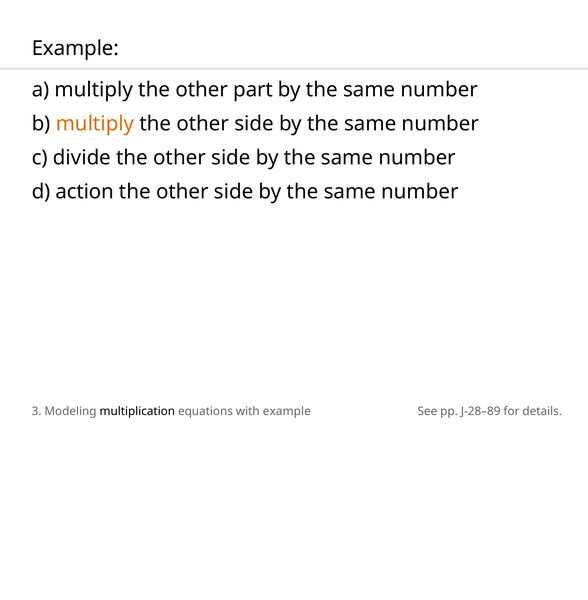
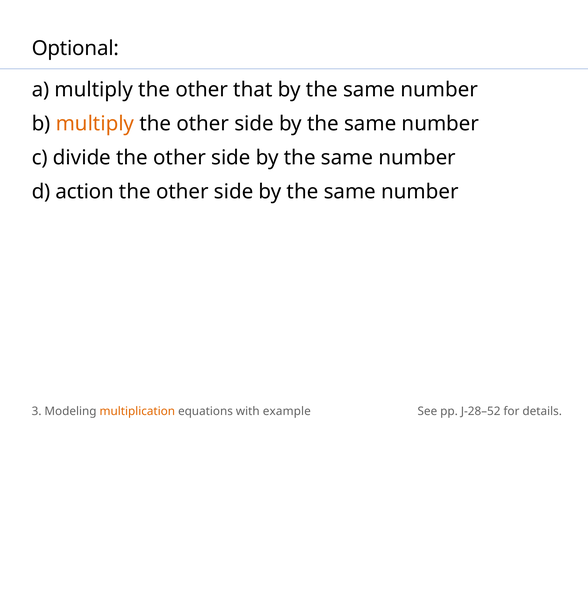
Example at (75, 49): Example -> Optional
part: part -> that
multiplication colour: black -> orange
J-28–89: J-28–89 -> J-28–52
